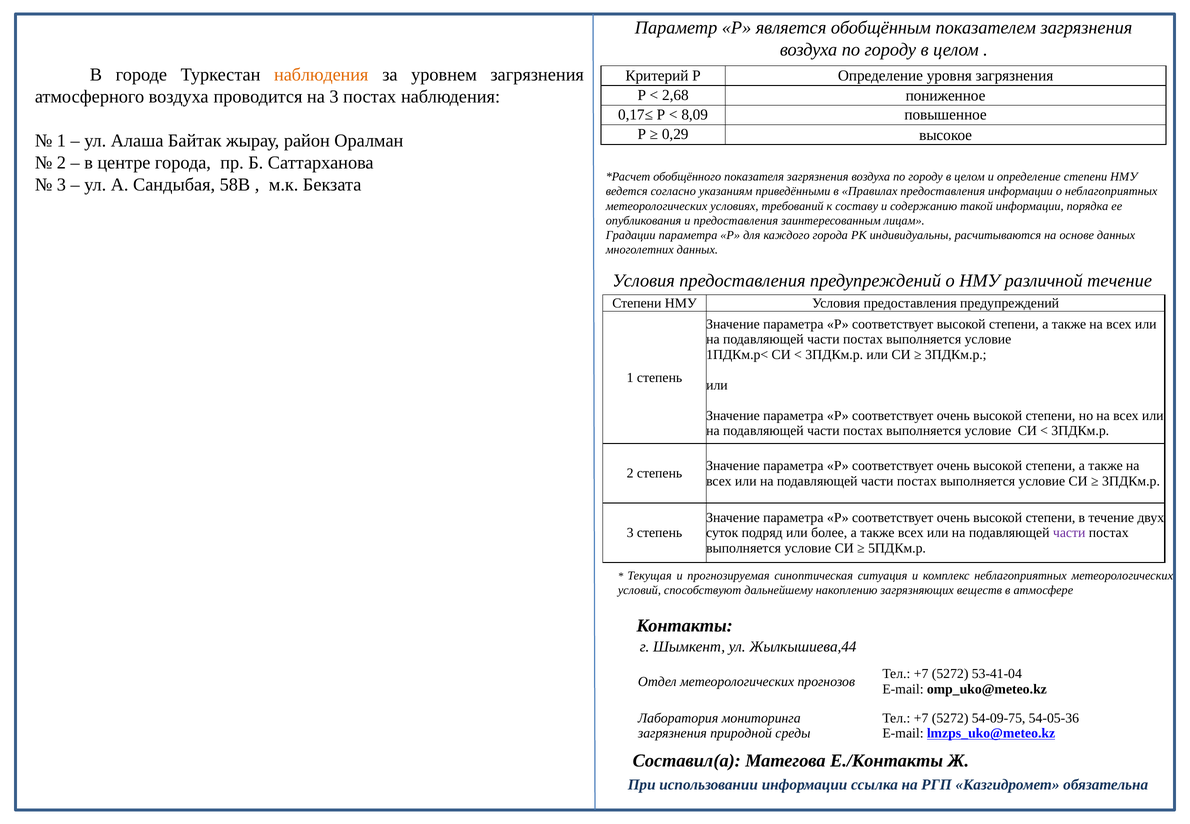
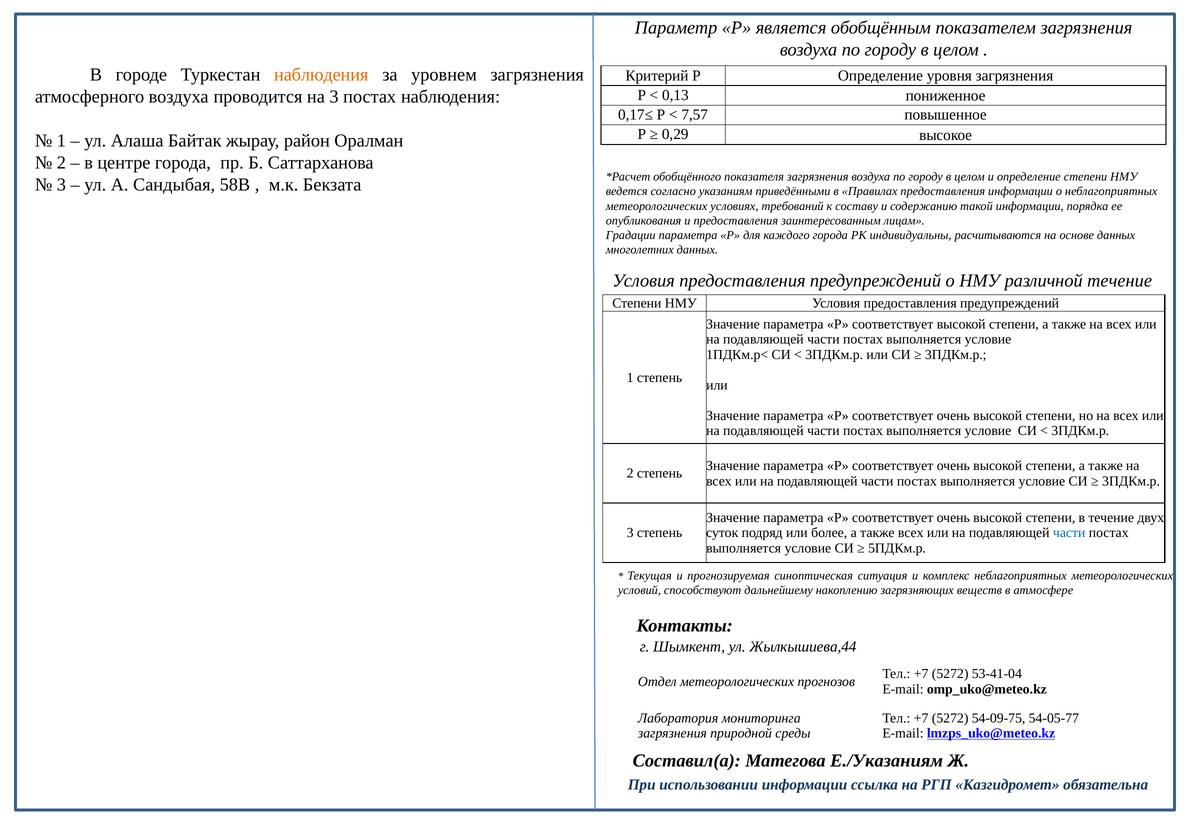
2,68: 2,68 -> 0,13
8,09: 8,09 -> 7,57
части at (1069, 533) colour: purple -> blue
54-05-36: 54-05-36 -> 54-05-77
Е./Контакты: Е./Контакты -> Е./Указаниям
